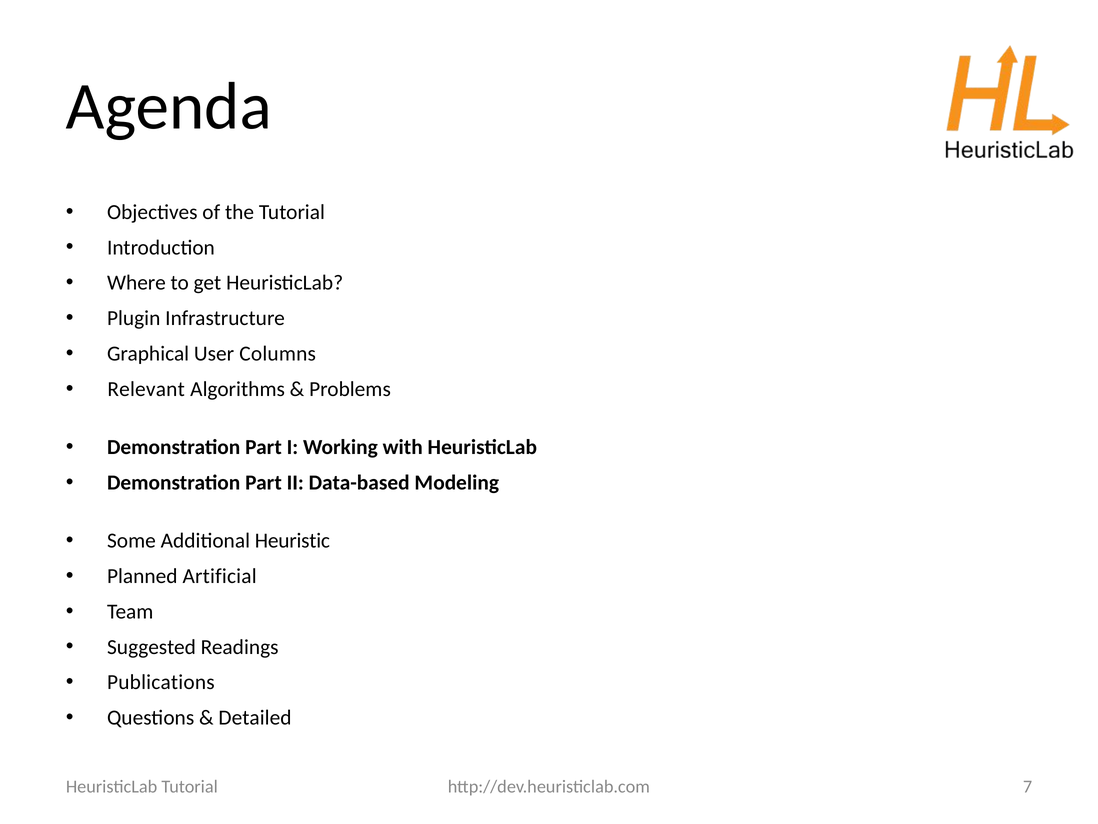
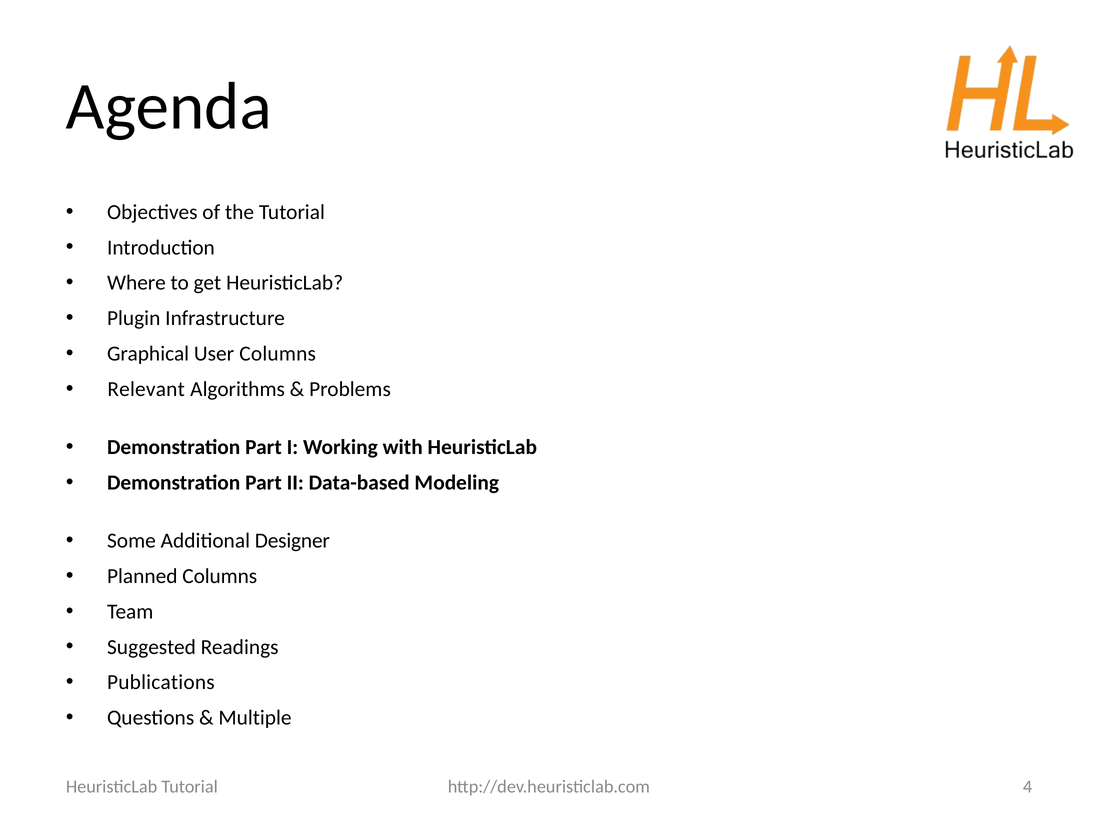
Heuristic: Heuristic -> Designer
Planned Artificial: Artificial -> Columns
Detailed: Detailed -> Multiple
7: 7 -> 4
